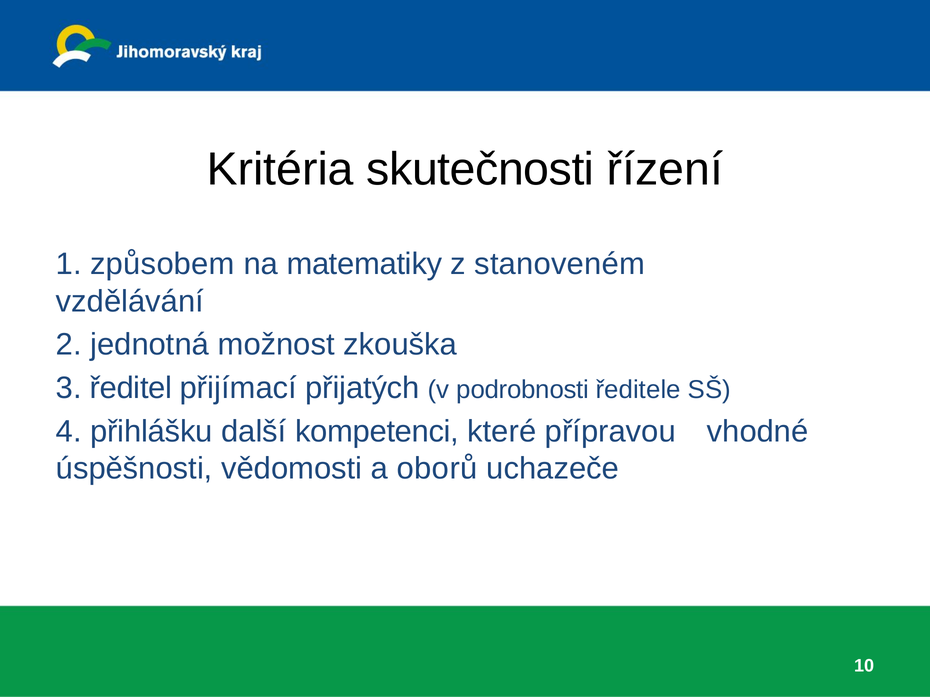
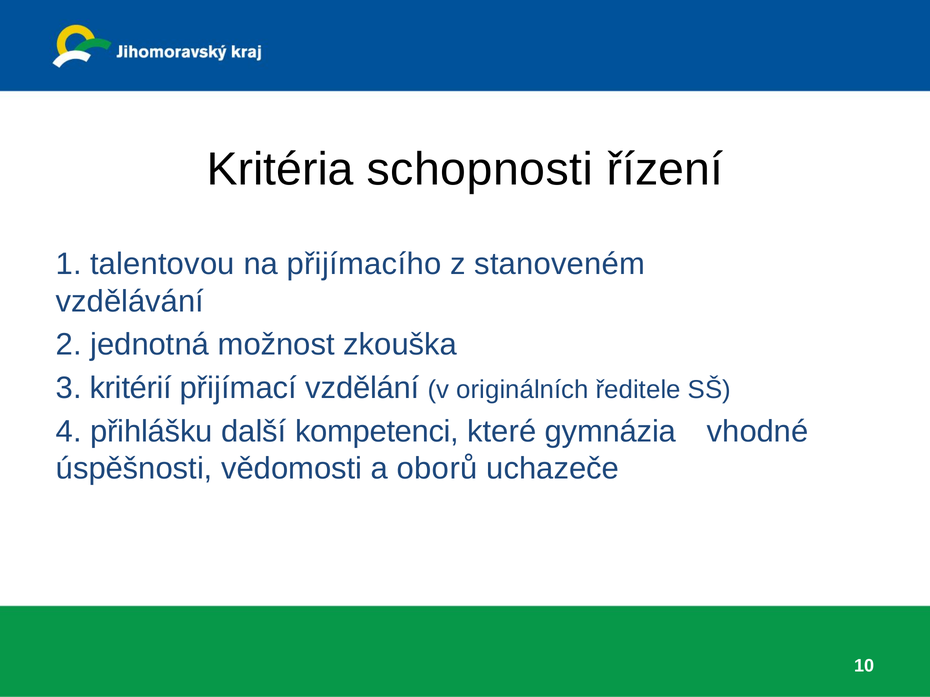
skutečnosti: skutečnosti -> schopnosti
způsobem: způsobem -> talentovou
matematiky: matematiky -> přijímacího
ředitel: ředitel -> kritérií
přijatých: přijatých -> vzdělání
podrobnosti: podrobnosti -> originálních
přípravou: přípravou -> gymnázia
